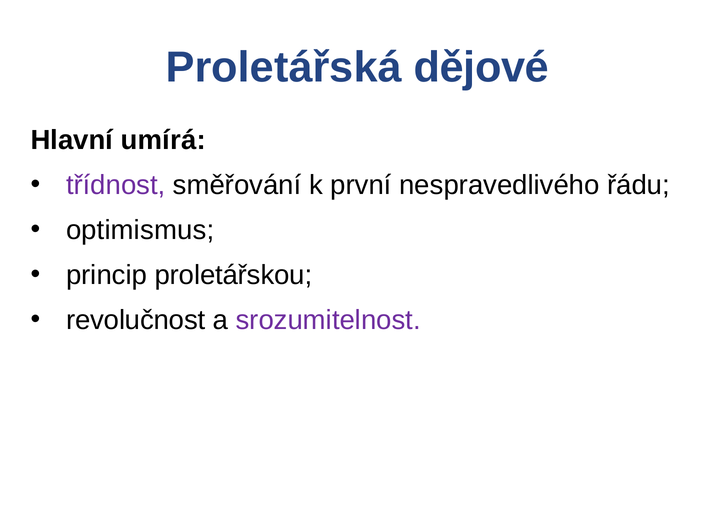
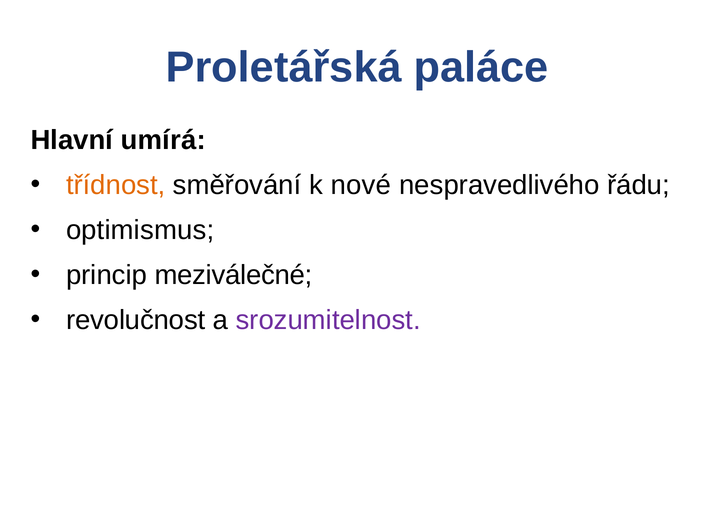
dějové: dějové -> paláce
třídnost colour: purple -> orange
první: první -> nové
proletářskou: proletářskou -> meziválečné
